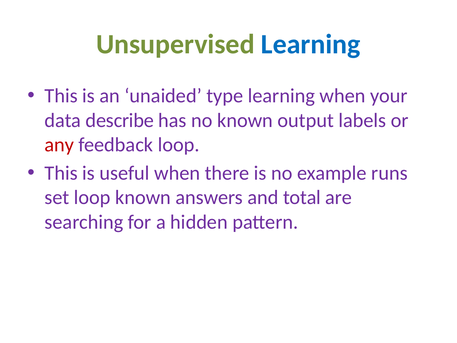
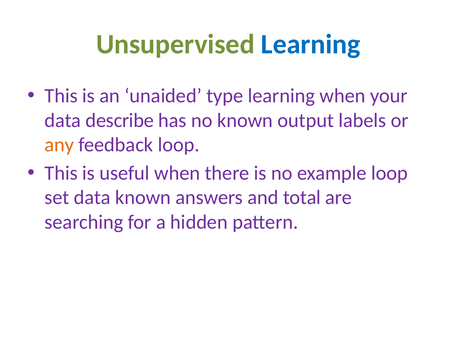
any colour: red -> orange
example runs: runs -> loop
set loop: loop -> data
